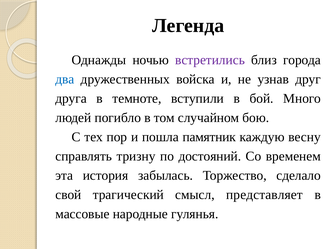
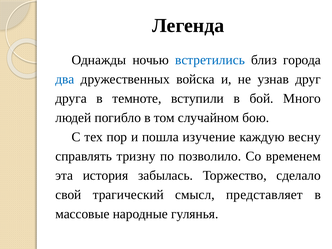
встретились colour: purple -> blue
памятник: памятник -> изучение
достояний: достояний -> позволило
